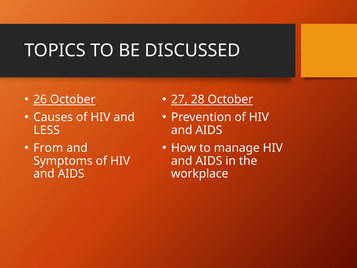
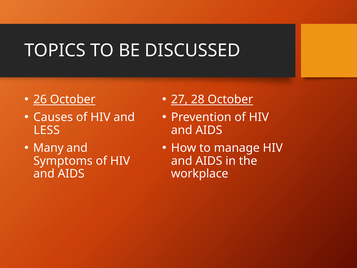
From: From -> Many
